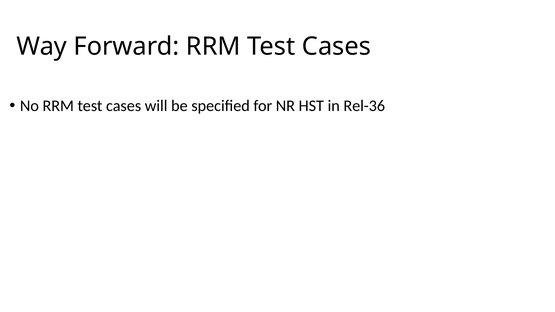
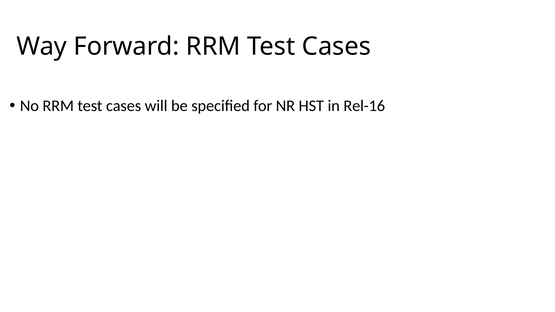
Rel-36: Rel-36 -> Rel-16
